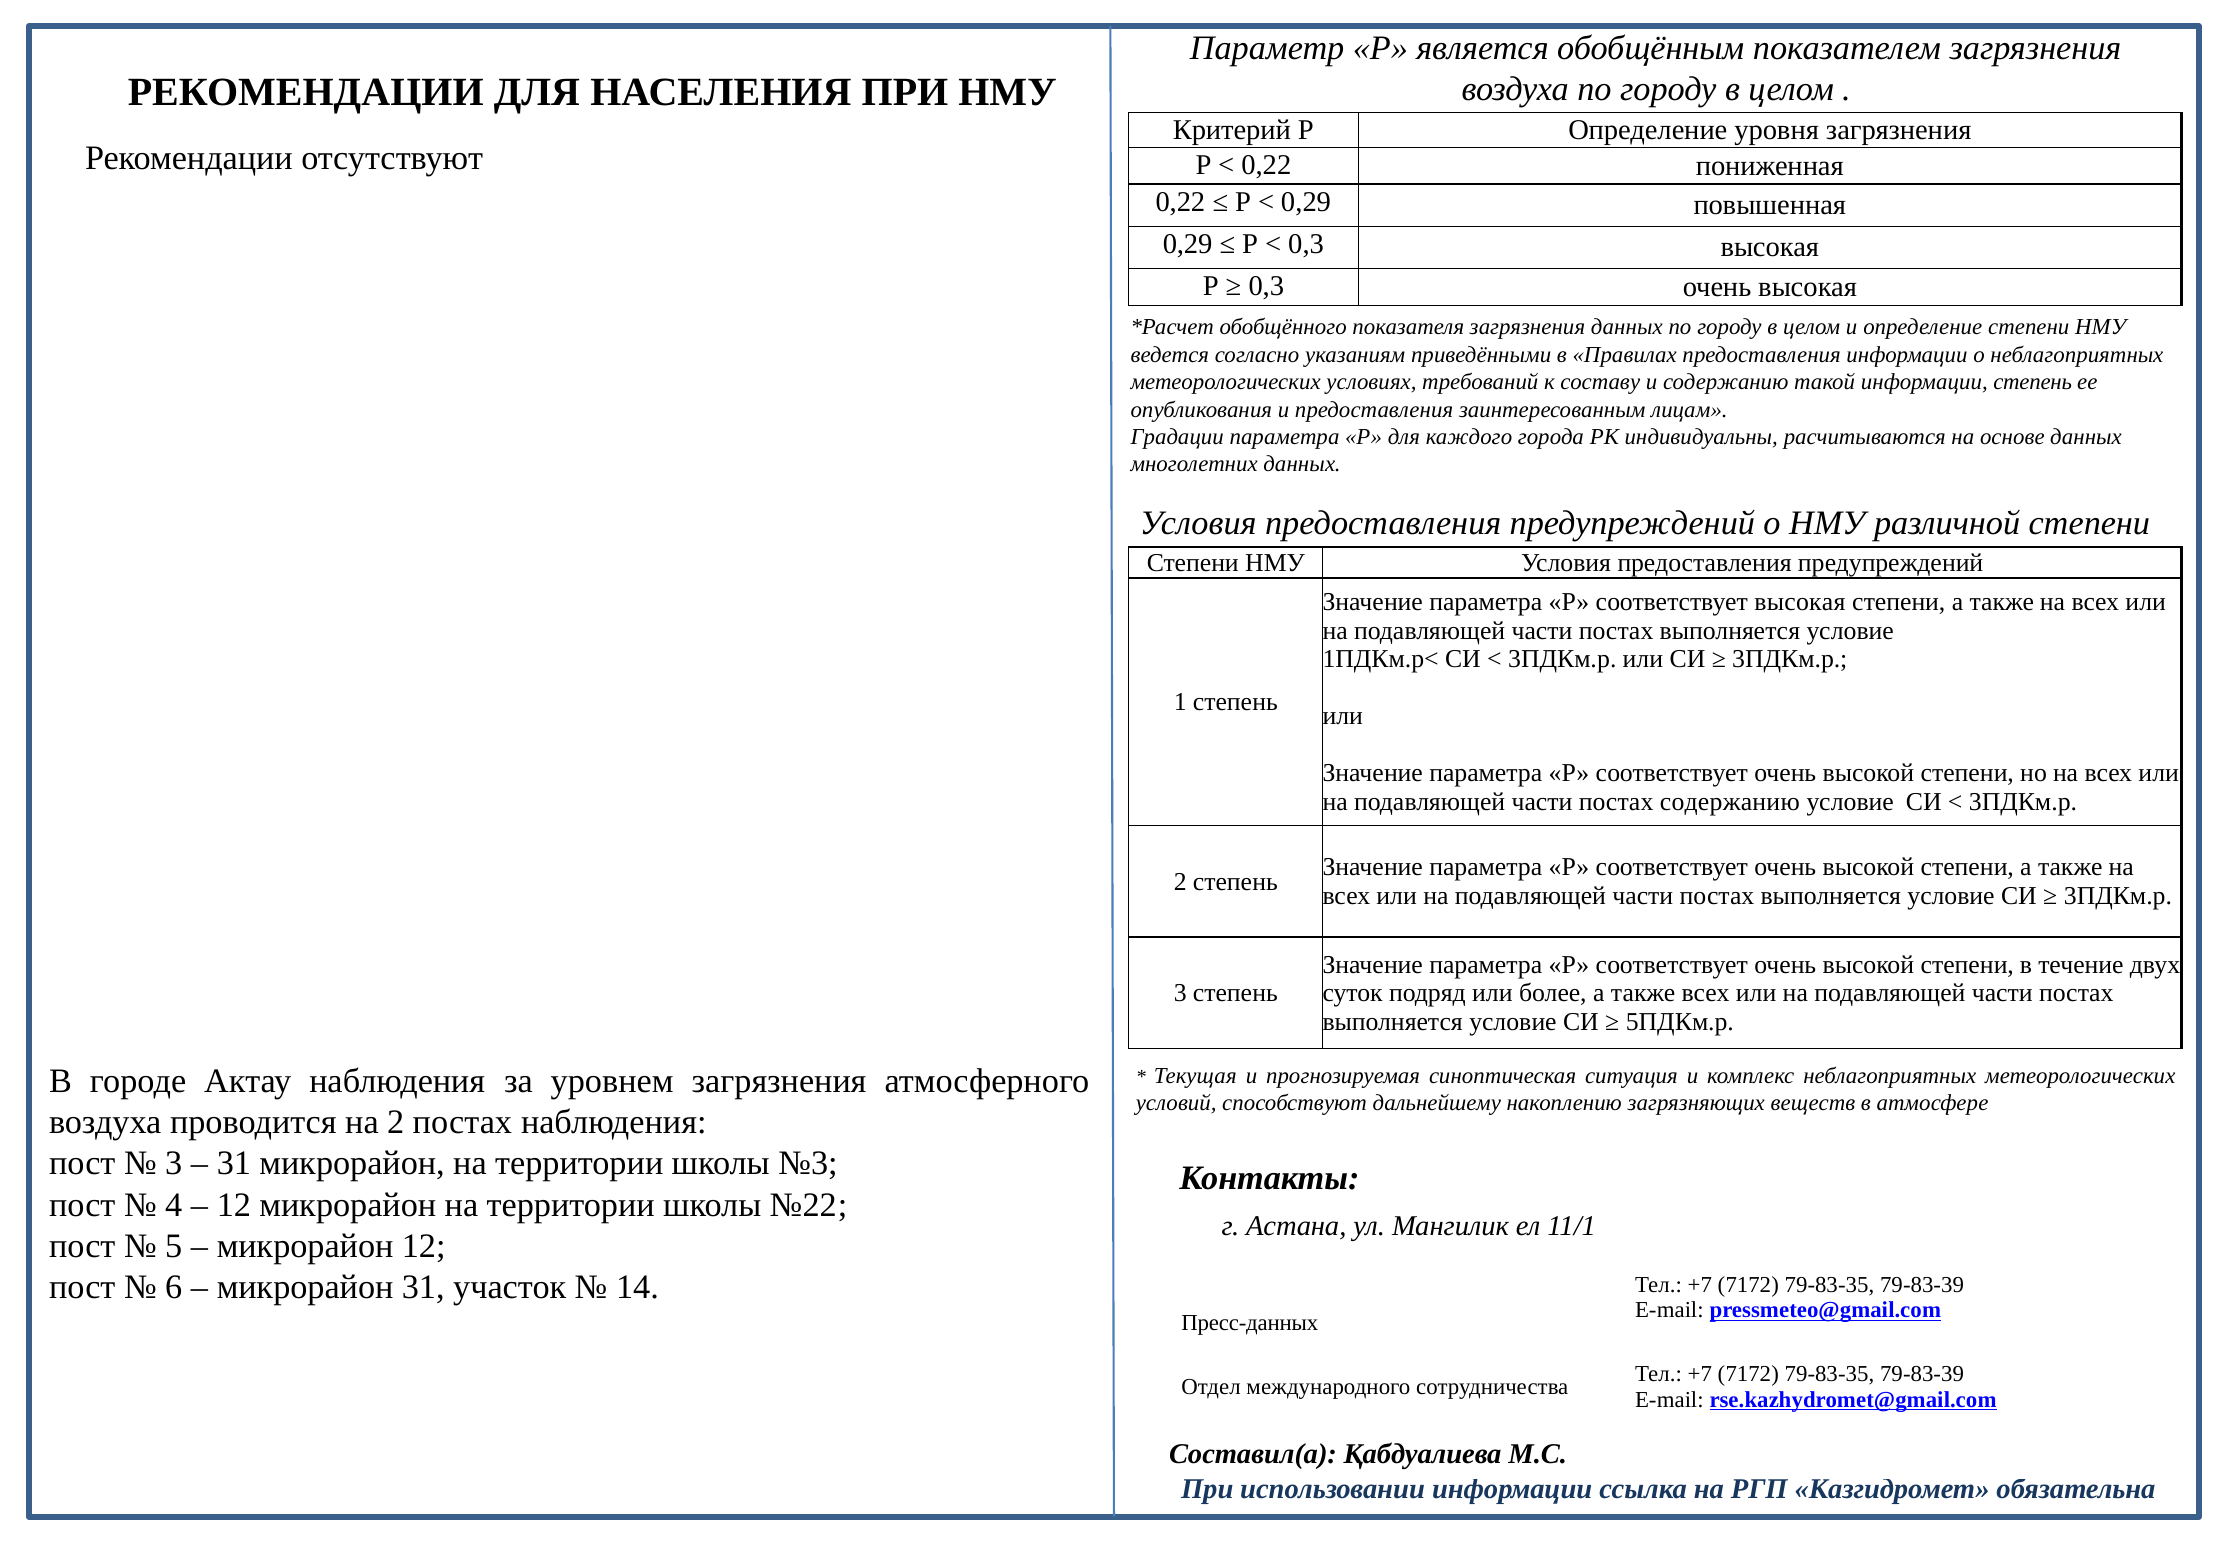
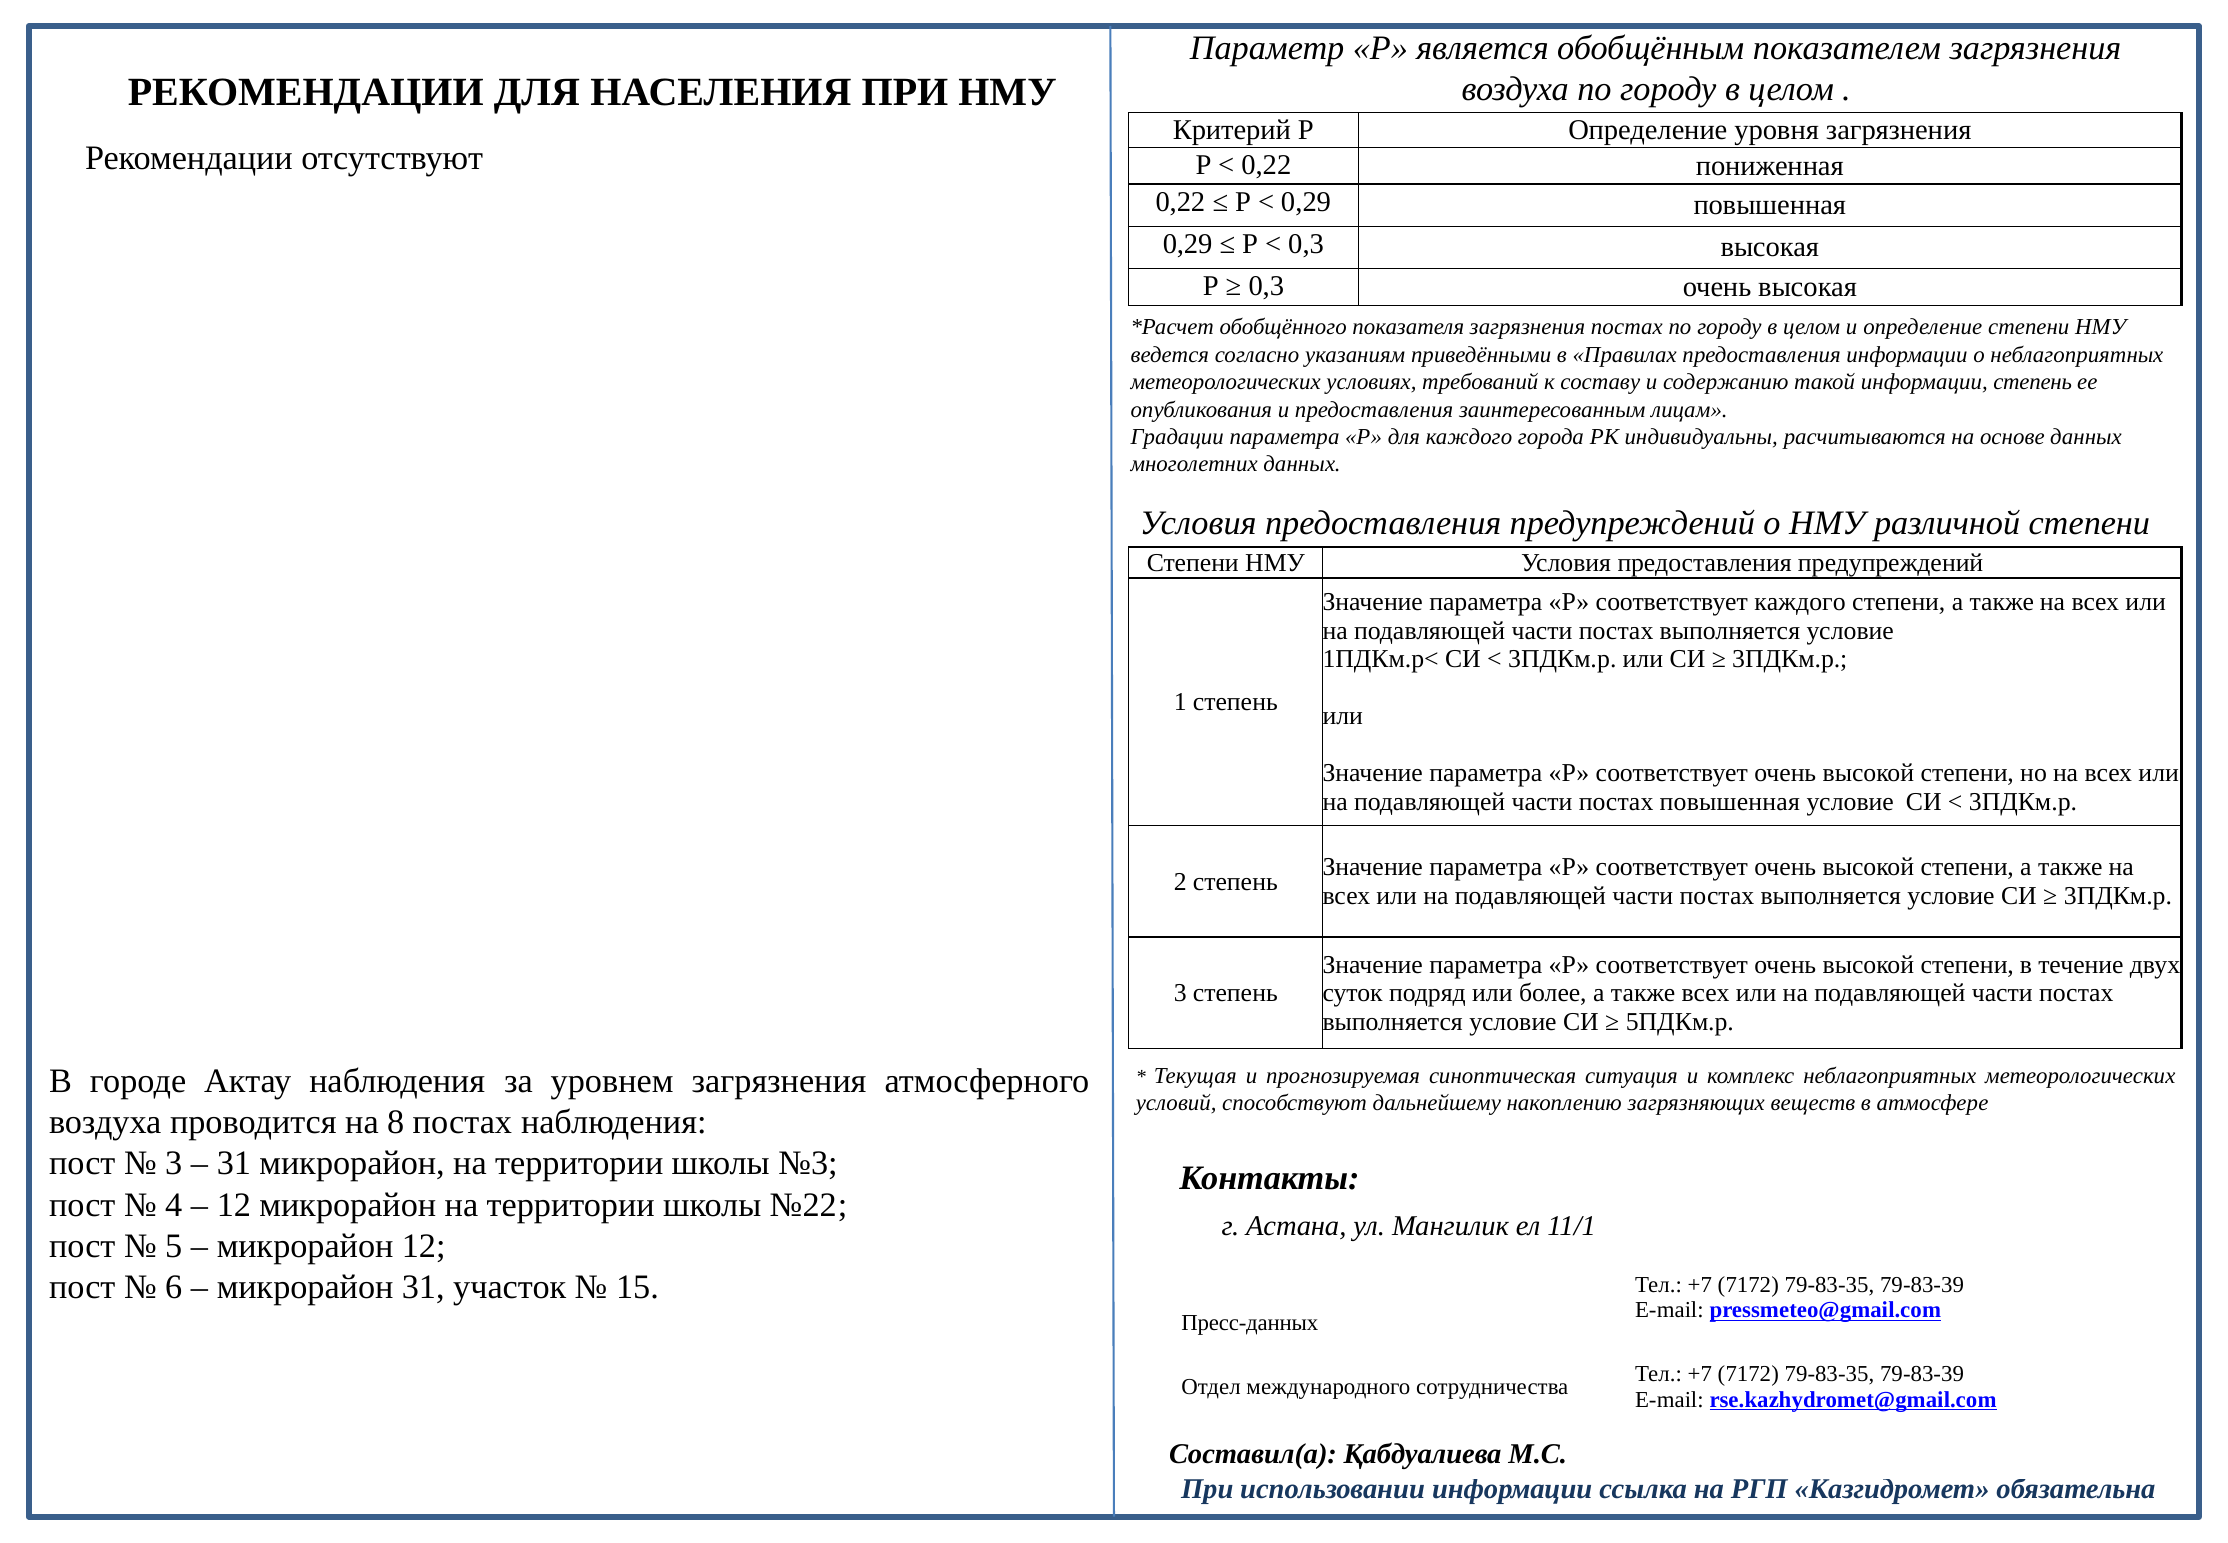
загрязнения данных: данных -> постах
соответствует высокая: высокая -> каждого
постах содержанию: содержанию -> повышенная
на 2: 2 -> 8
14: 14 -> 15
